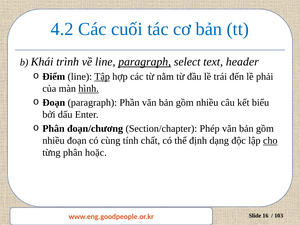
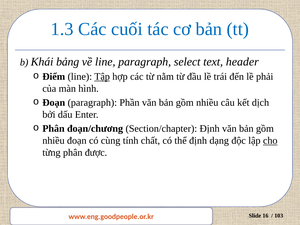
4.2: 4.2 -> 1.3
trình: trình -> bảng
paragraph at (145, 62) underline: present -> none
hình underline: present -> none
biểu: biểu -> dịch
Section/chapter Phép: Phép -> Định
hoặc: hoặc -> được
